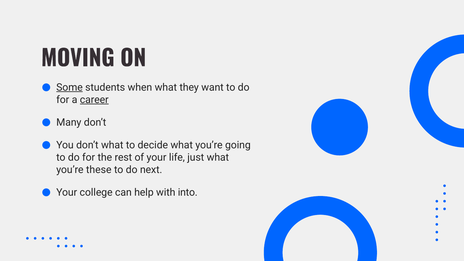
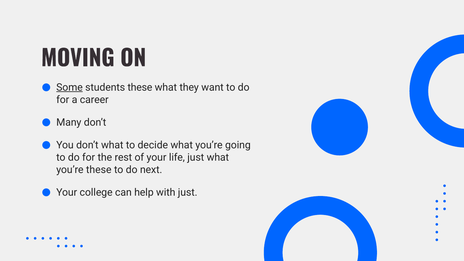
students when: when -> these
career underline: present -> none
with into: into -> just
